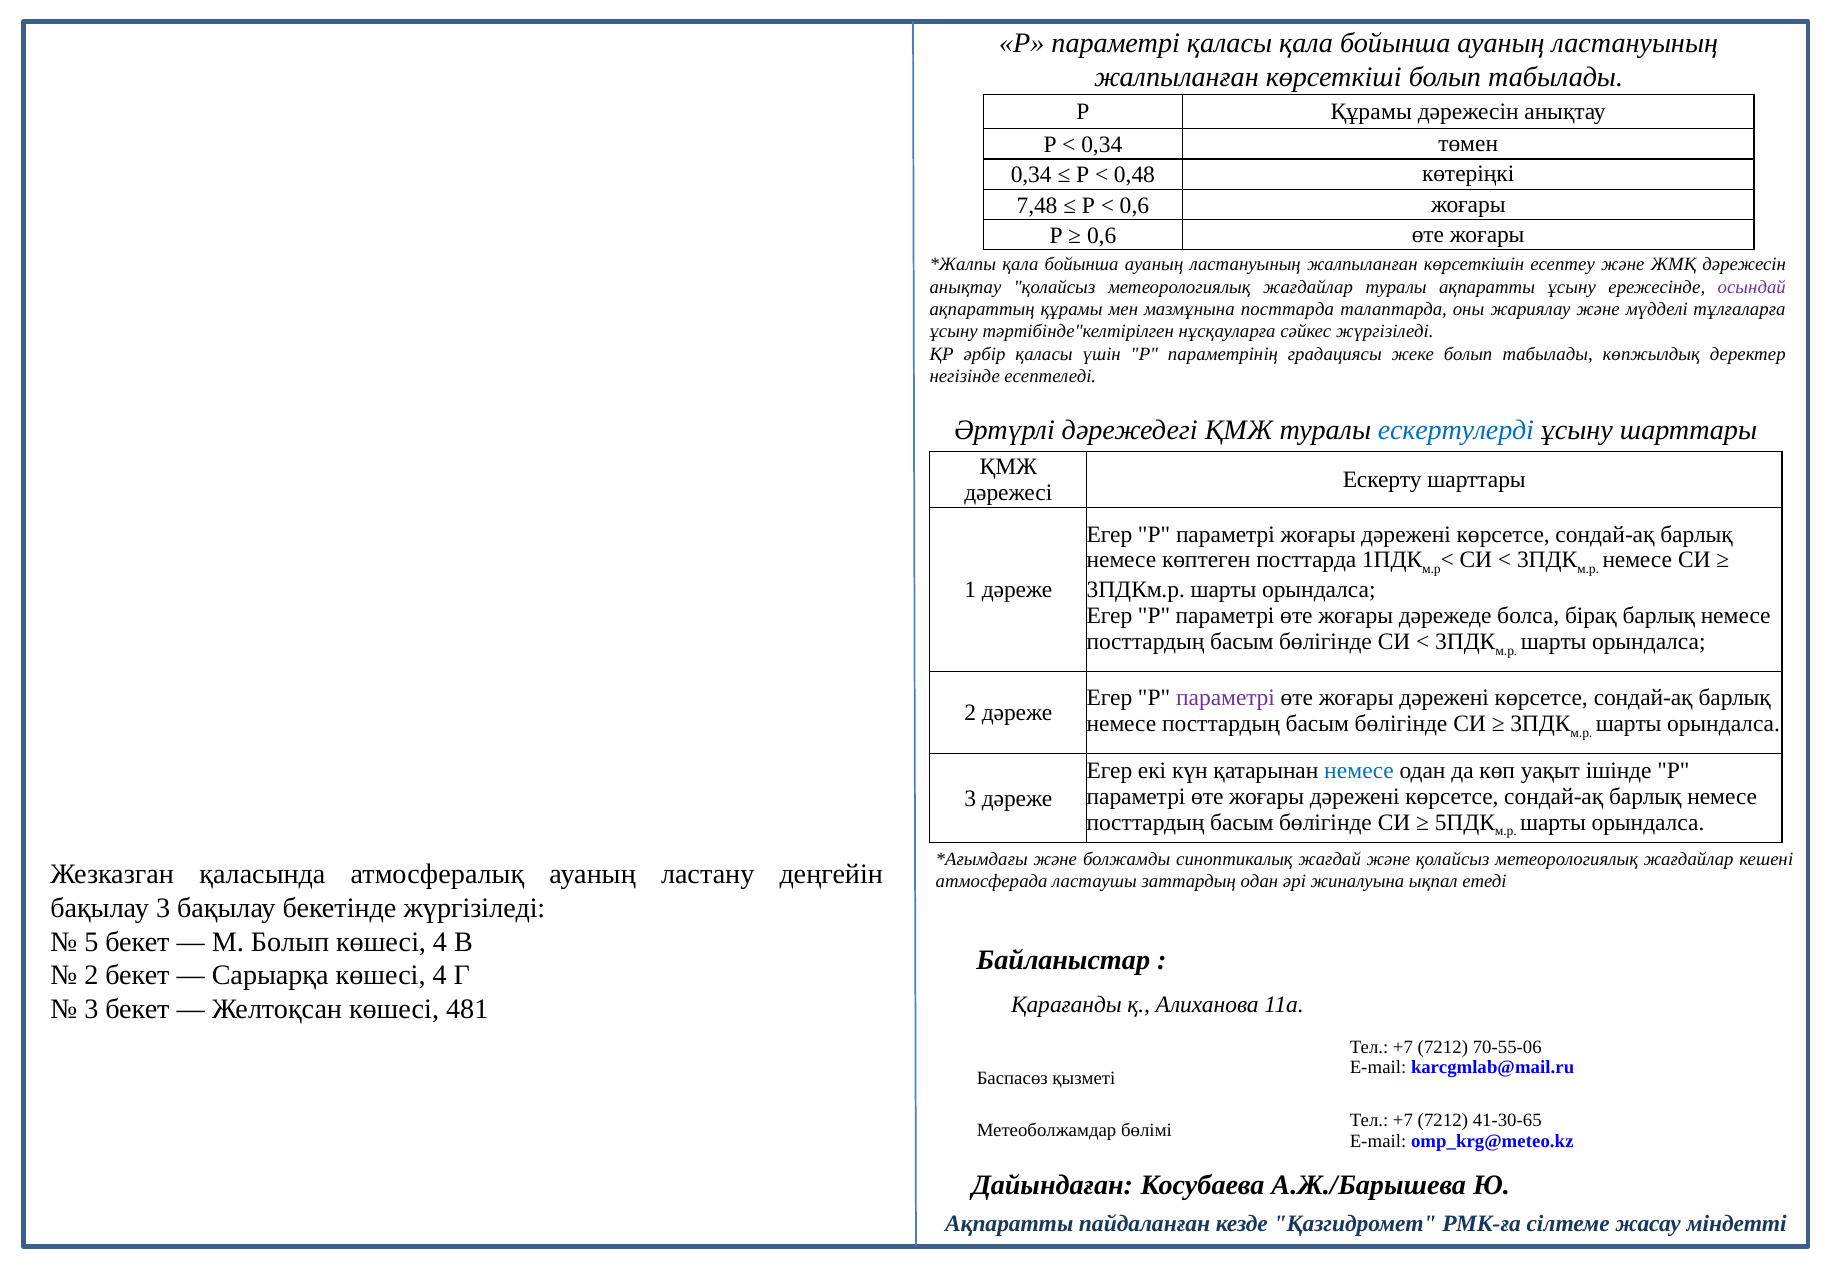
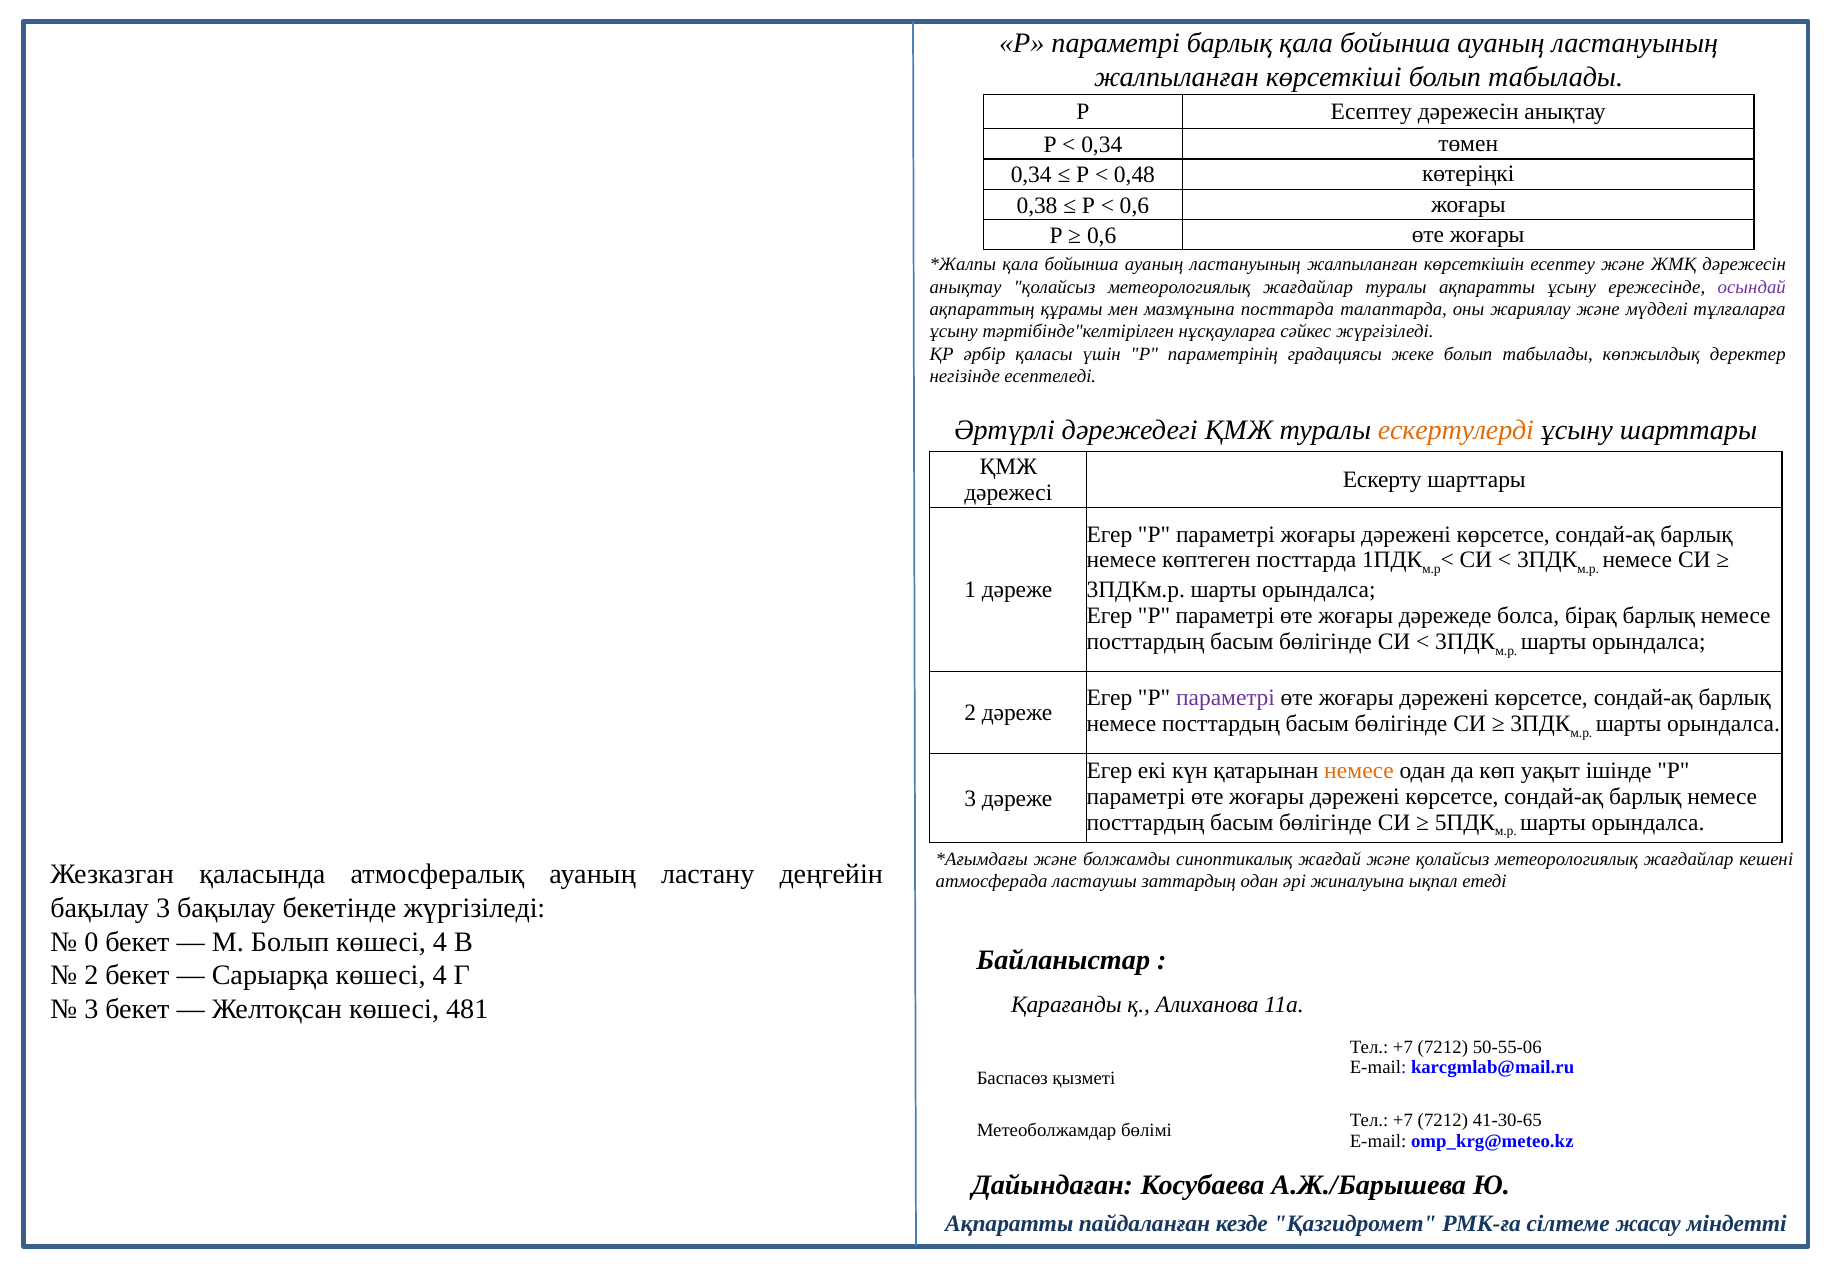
параметрі қаласы: қаласы -> барлық
Р Құрамы: Құрамы -> Есептеу
7,48: 7,48 -> 0,38
ескертулерді colour: blue -> orange
немесе at (1359, 771) colour: blue -> orange
5: 5 -> 0
70-55-06: 70-55-06 -> 50-55-06
